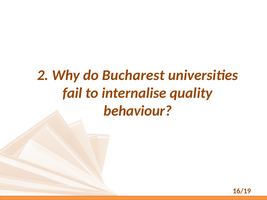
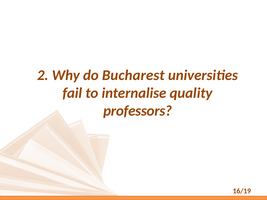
behaviour: behaviour -> professors
